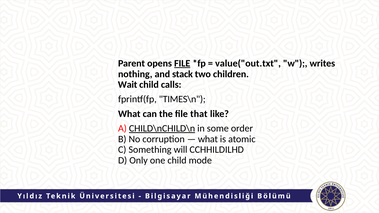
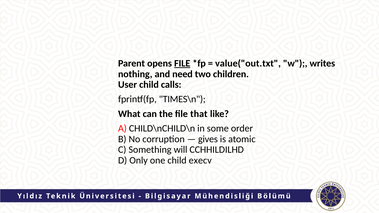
stack: stack -> need
Wait: Wait -> User
CHILD\nCHILD\n underline: present -> none
what at (208, 139): what -> gives
mode: mode -> execv
